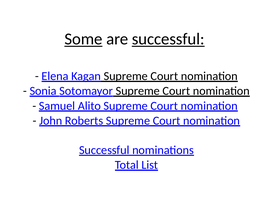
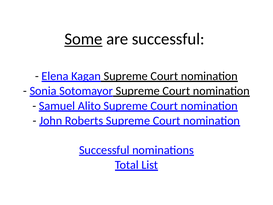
successful at (168, 39) underline: present -> none
